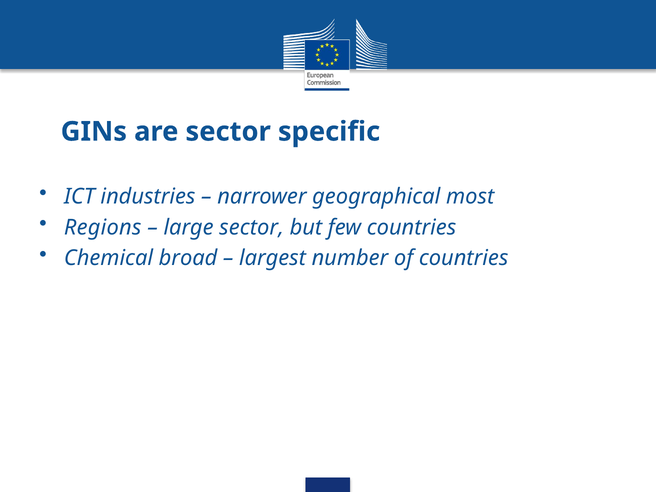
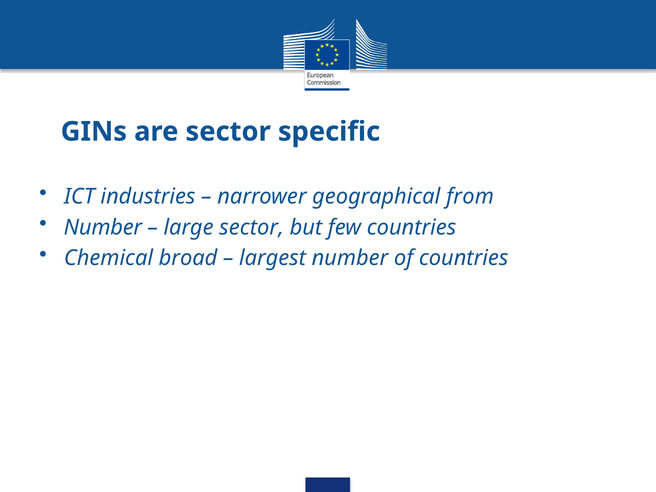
most: most -> from
Regions at (103, 227): Regions -> Number
